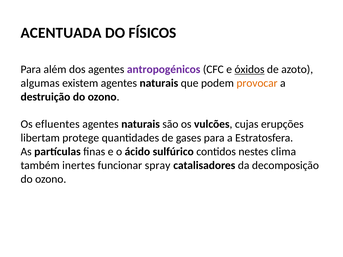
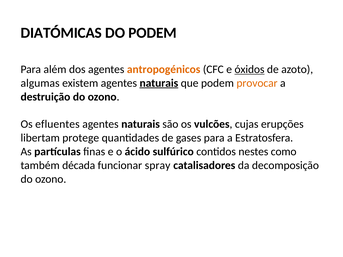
ACENTUADA: ACENTUADA -> DIATÓMICAS
DO FÍSICOS: FÍSICOS -> PODEM
antropogénicos colour: purple -> orange
naturais at (159, 83) underline: none -> present
clima: clima -> como
inertes: inertes -> década
